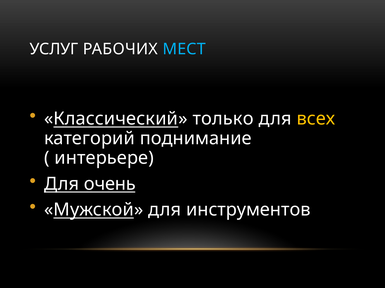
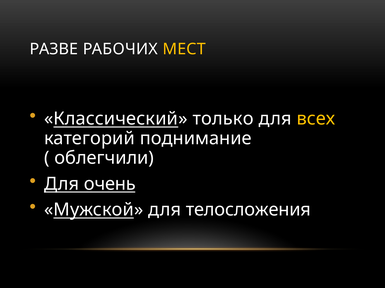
УСЛУГ: УСЛУГ -> РАЗВЕ
МЕСТ colour: light blue -> yellow
интерьере: интерьере -> облегчили
инструментов: инструментов -> телосложения
